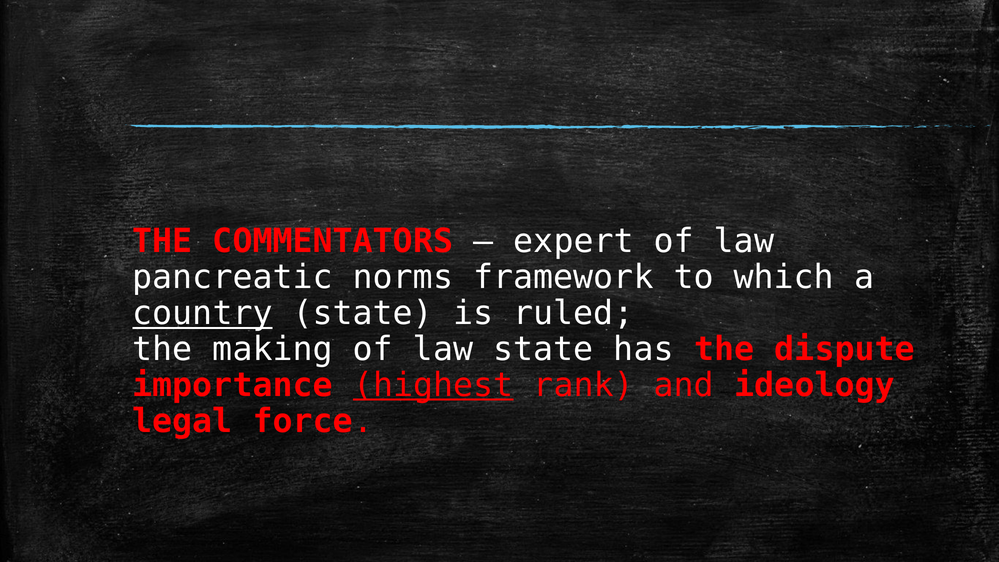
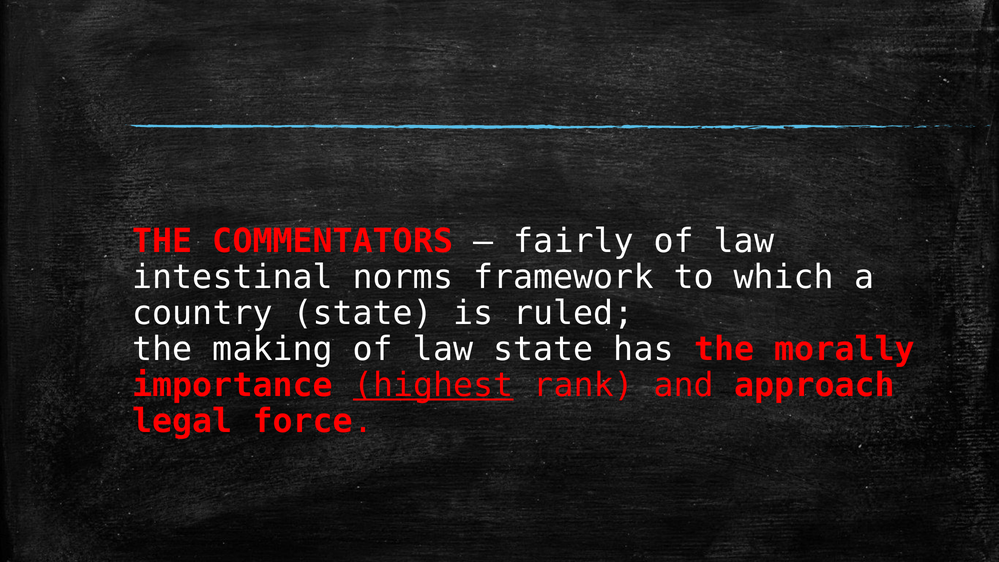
expert: expert -> fairly
pancreatic: pancreatic -> intestinal
country underline: present -> none
dispute: dispute -> morally
ideology: ideology -> approach
